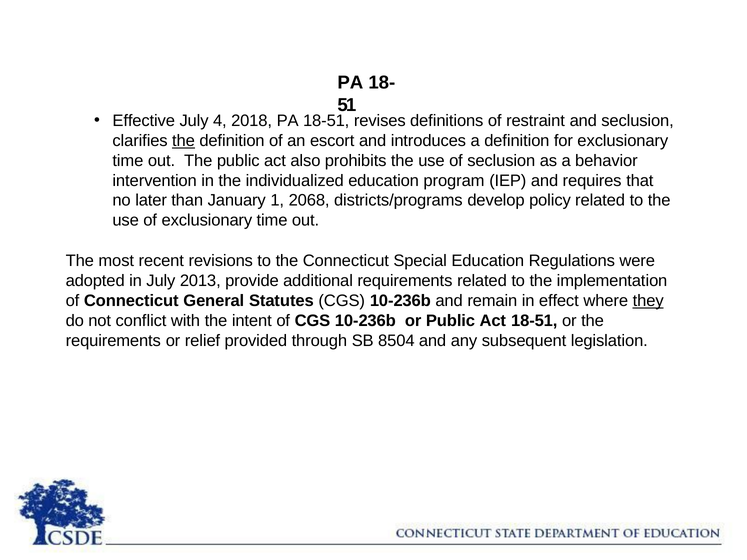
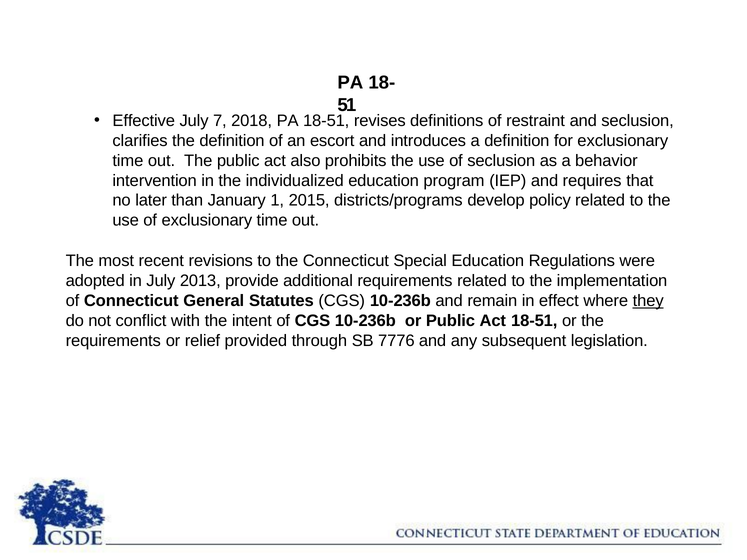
4: 4 -> 7
the at (183, 141) underline: present -> none
2068: 2068 -> 2015
8504: 8504 -> 7776
